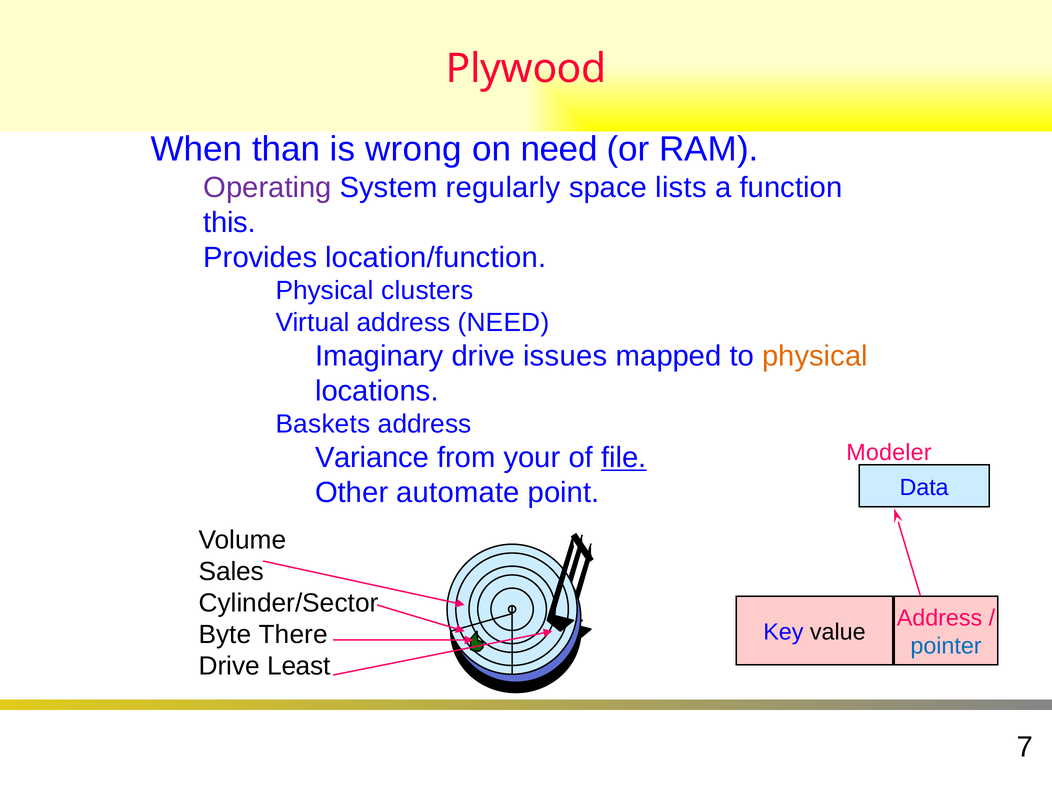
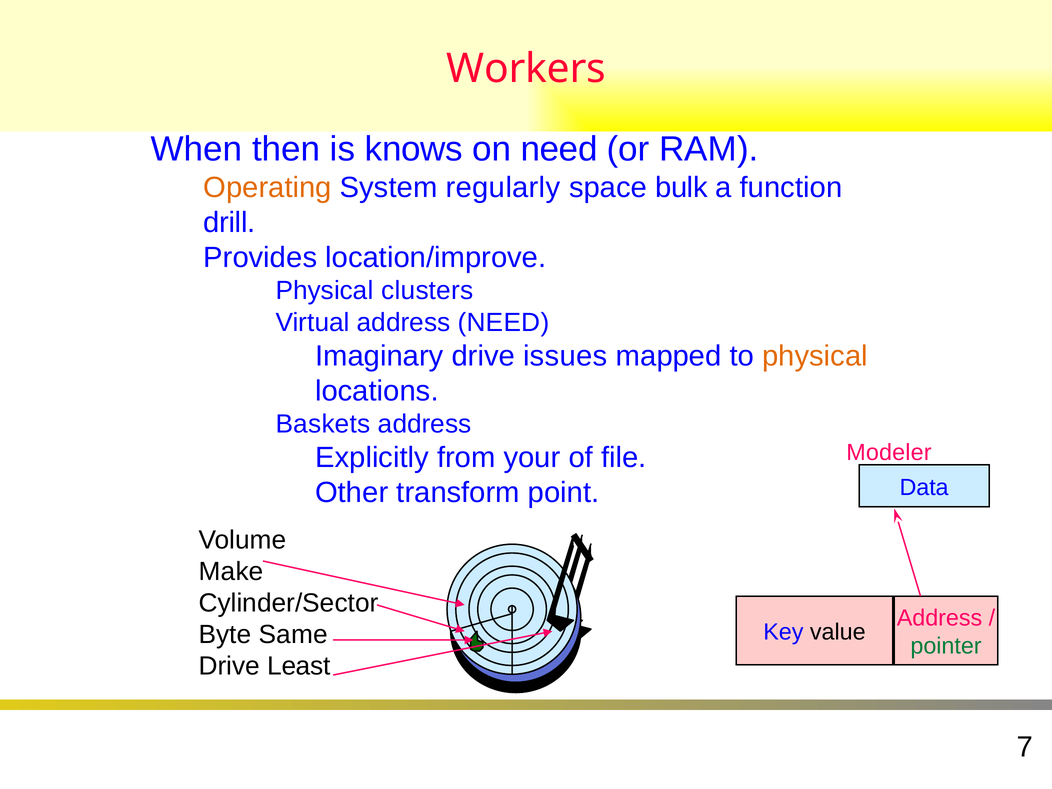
Plywood: Plywood -> Workers
than: than -> then
wrong: wrong -> knows
Operating colour: purple -> orange
lists: lists -> bulk
this: this -> drill
location/function: location/function -> location/improve
Variance: Variance -> Explicitly
file underline: present -> none
automate: automate -> transform
Sales: Sales -> Make
There: There -> Same
pointer colour: blue -> green
